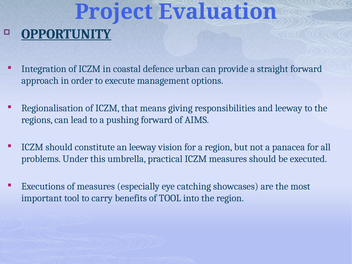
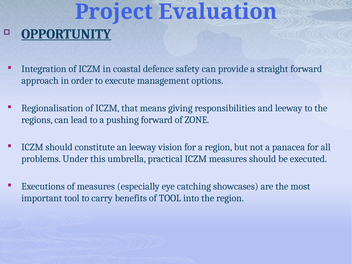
urban: urban -> safety
AIMS: AIMS -> ZONE
